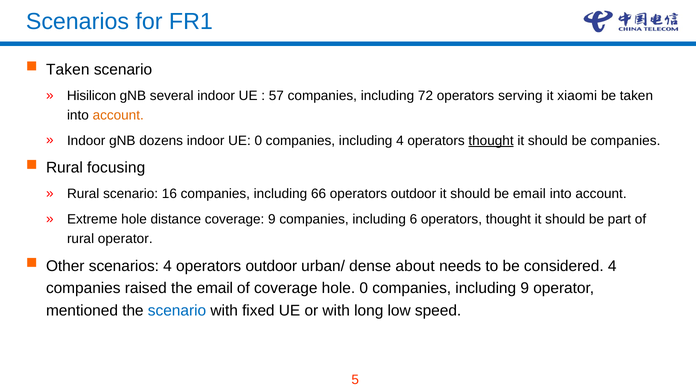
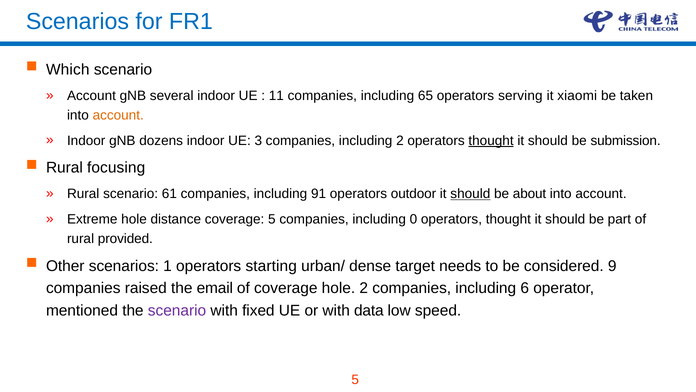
Taken at (68, 69): Taken -> Which
Hisilicon at (92, 96): Hisilicon -> Account
57: 57 -> 11
72: 72 -> 65
UE 0: 0 -> 3
including 4: 4 -> 2
be companies: companies -> submission
16: 16 -> 61
66: 66 -> 91
should at (470, 194) underline: none -> present
be email: email -> about
coverage 9: 9 -> 5
6: 6 -> 0
rural operator: operator -> provided
scenarios 4: 4 -> 1
outdoor at (271, 266): outdoor -> starting
about: about -> target
considered 4: 4 -> 9
hole 0: 0 -> 2
including 9: 9 -> 6
scenario at (177, 310) colour: blue -> purple
long: long -> data
